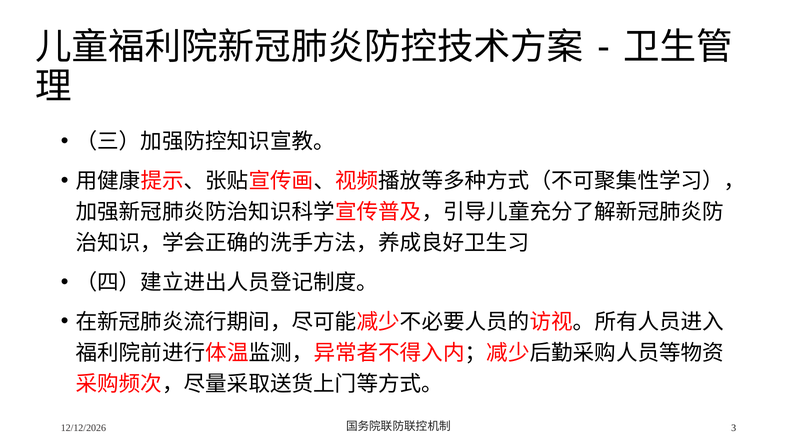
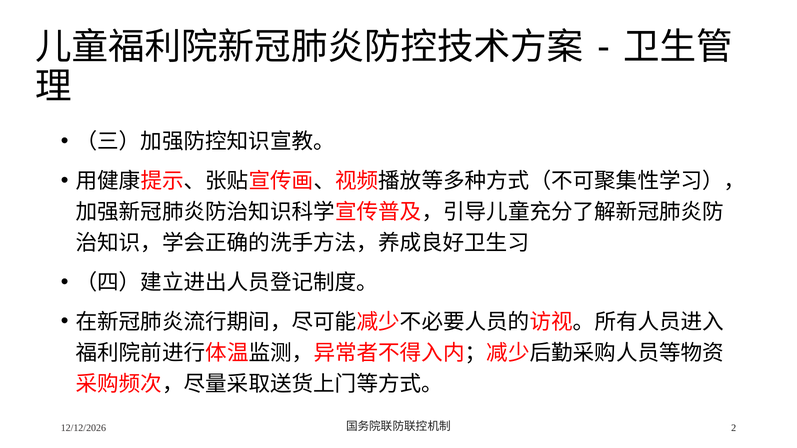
3: 3 -> 2
